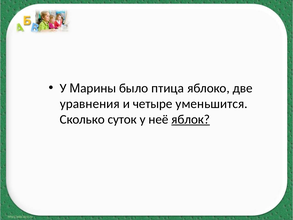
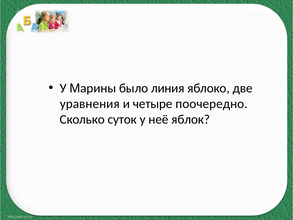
птица: птица -> линия
уменьшится: уменьшится -> поочередно
яблок underline: present -> none
